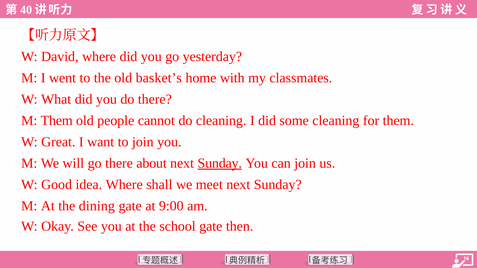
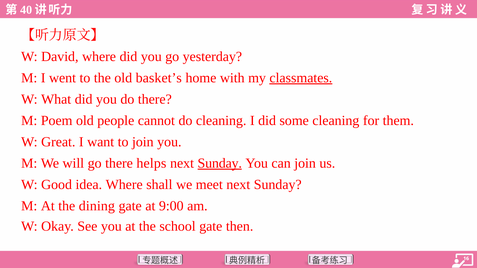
classmates underline: none -> present
M Them: Them -> Poem
about: about -> helps
